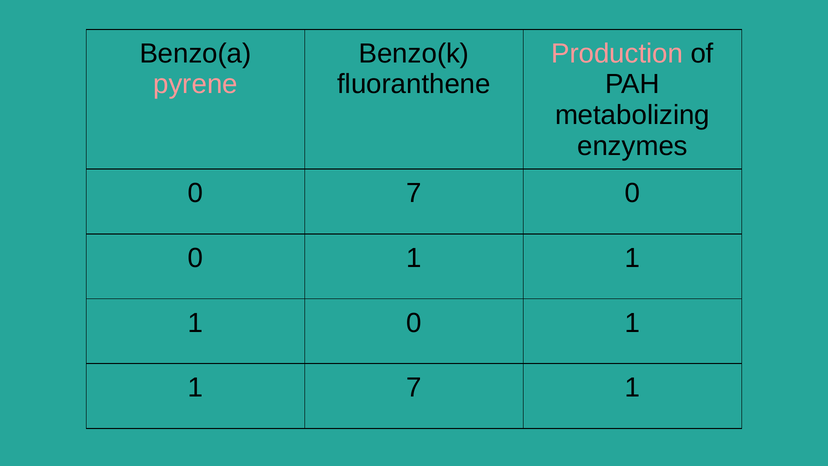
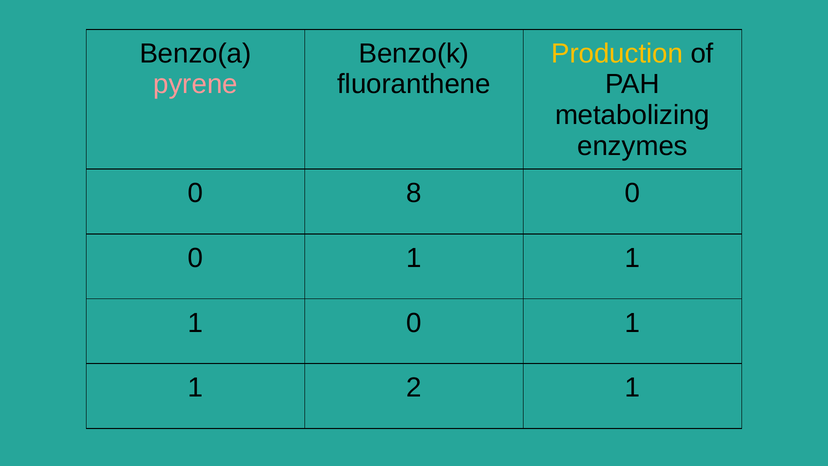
Production colour: pink -> yellow
0 7: 7 -> 8
1 7: 7 -> 2
